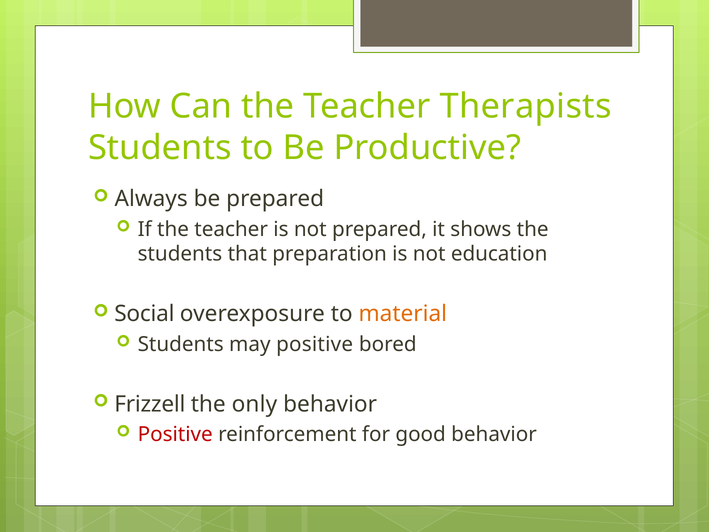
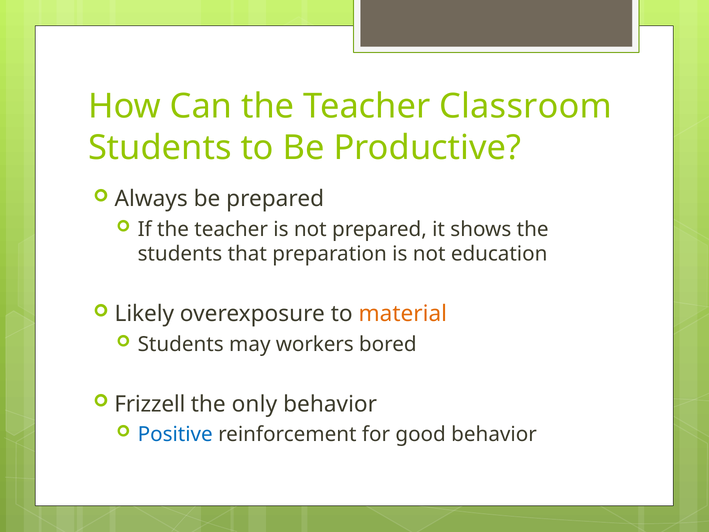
Therapists: Therapists -> Classroom
Social: Social -> Likely
may positive: positive -> workers
Positive at (175, 434) colour: red -> blue
